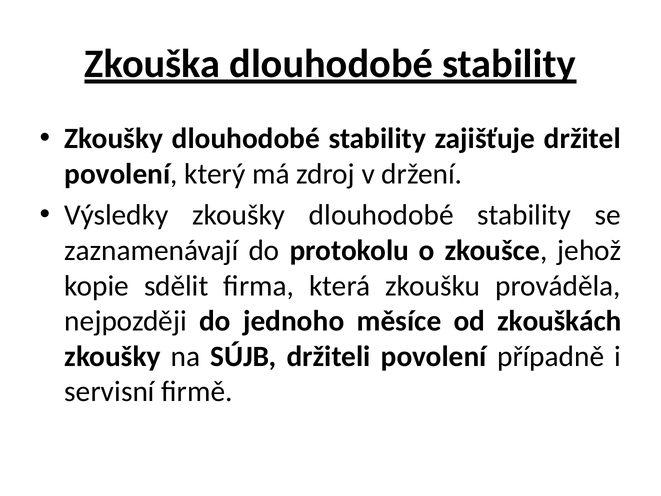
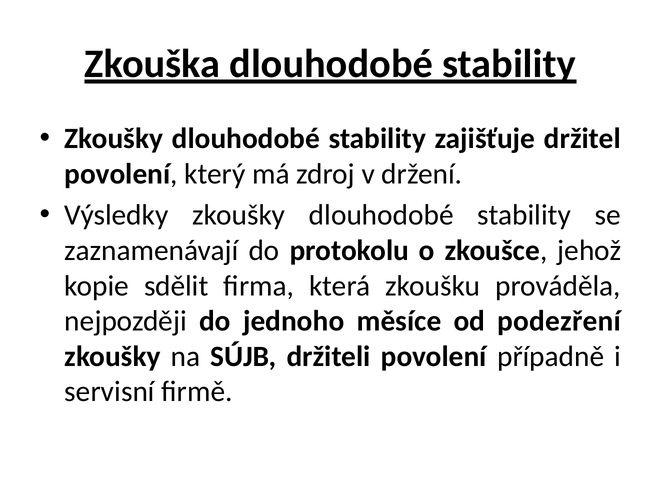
zkouškách: zkouškách -> podezření
